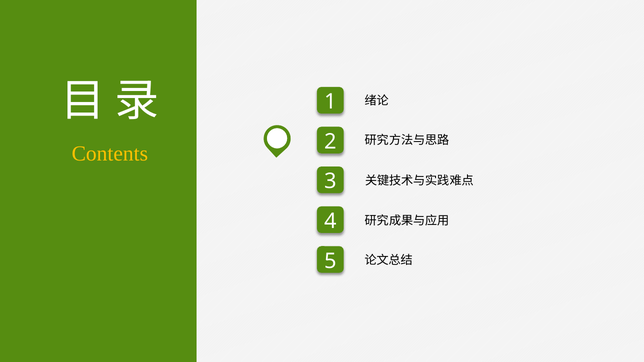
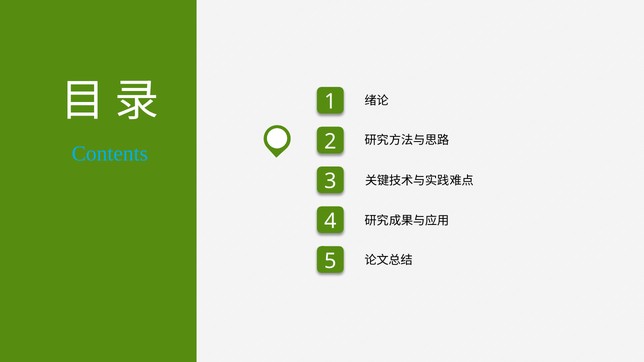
Contents colour: yellow -> light blue
